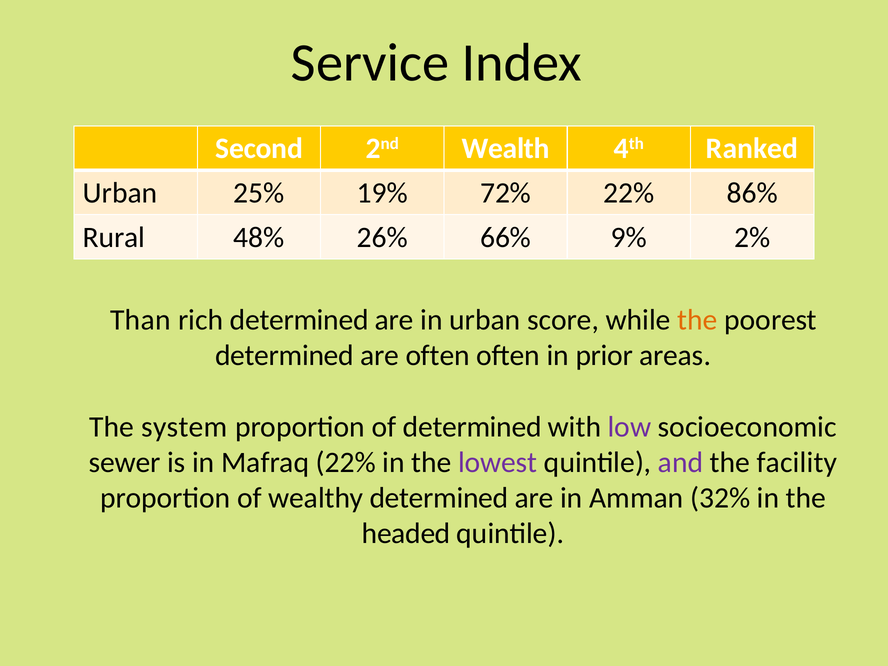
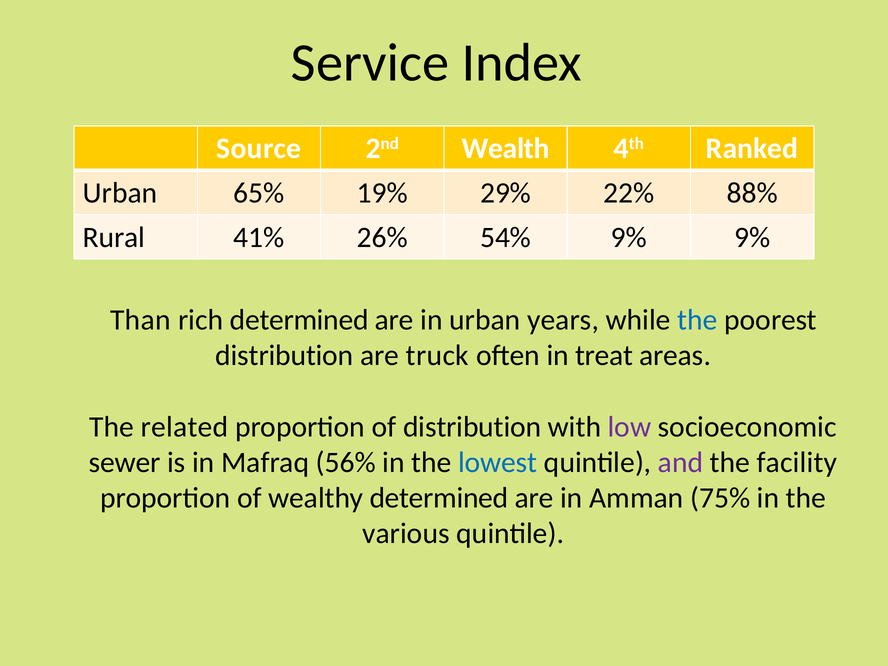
Second: Second -> Source
25%: 25% -> 65%
72%: 72% -> 29%
86%: 86% -> 88%
48%: 48% -> 41%
66%: 66% -> 54%
9% 2%: 2% -> 9%
score: score -> years
the at (697, 320) colour: orange -> blue
determined at (285, 356): determined -> distribution
are often: often -> truck
prior: prior -> treat
system: system -> related
of determined: determined -> distribution
Mafraq 22%: 22% -> 56%
lowest colour: purple -> blue
32%: 32% -> 75%
headed: headed -> various
